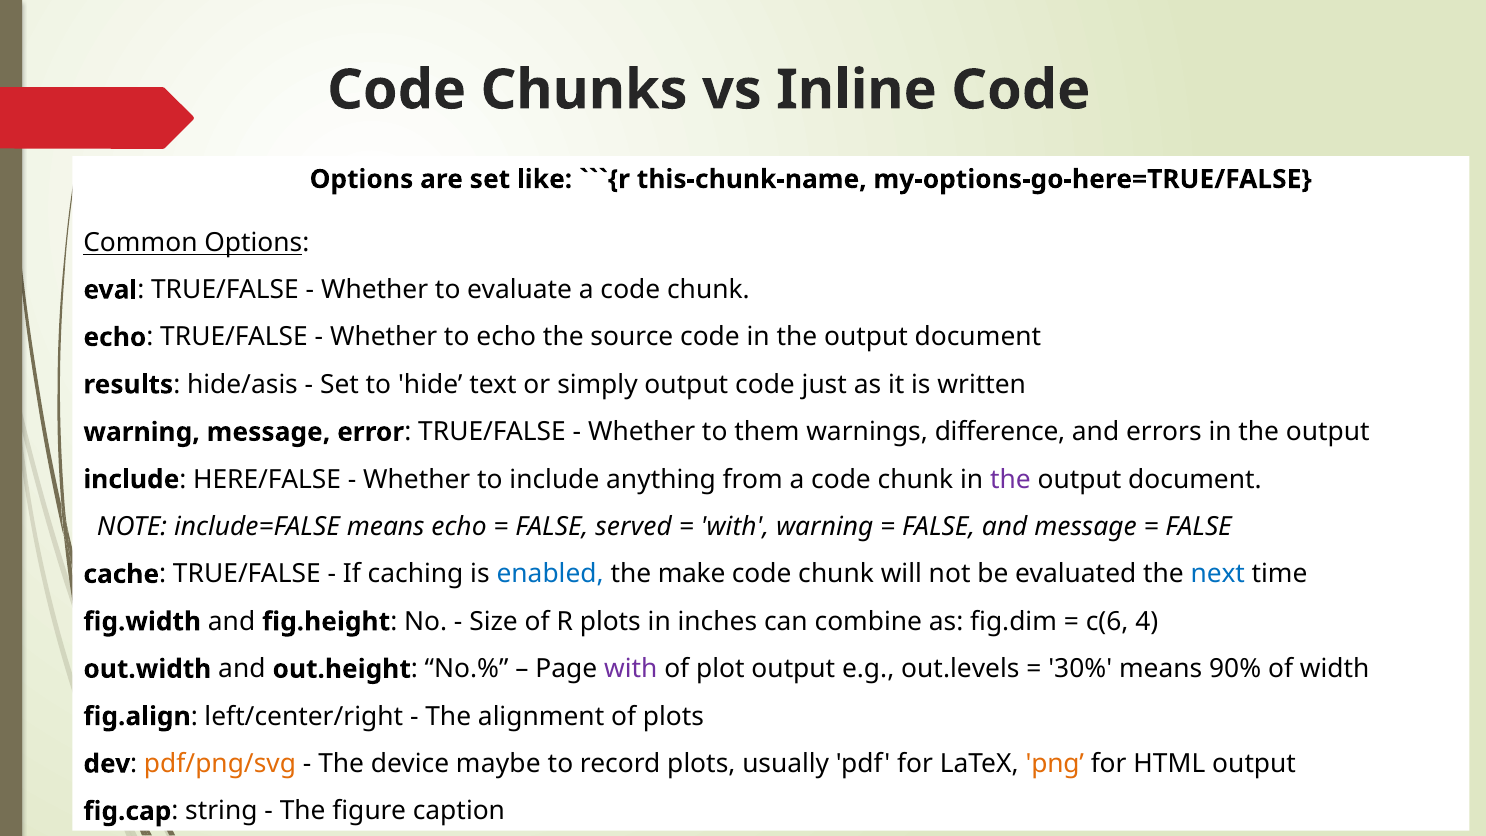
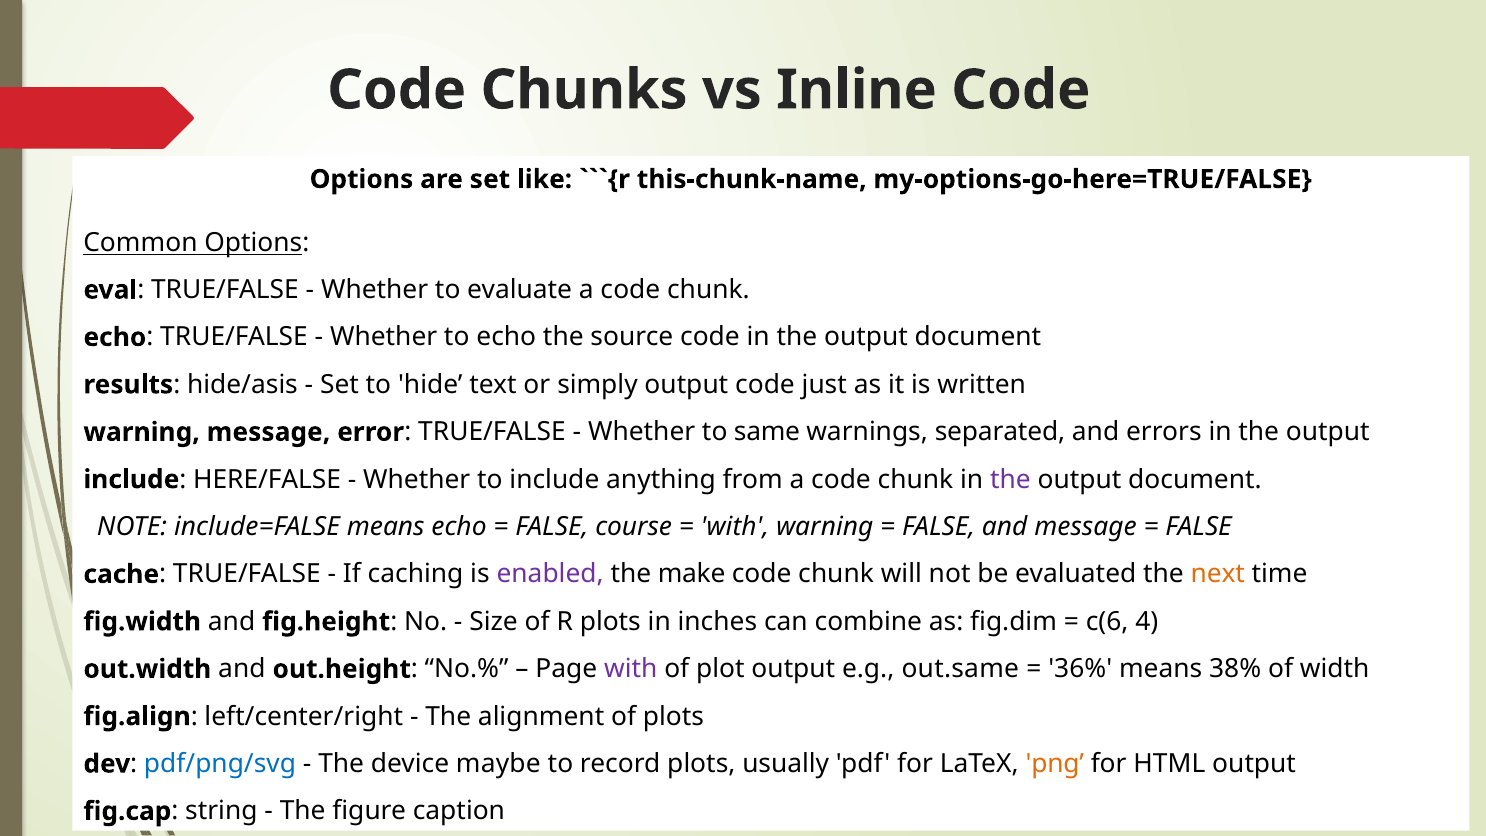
them: them -> same
difference: difference -> separated
served: served -> course
enabled colour: blue -> purple
next colour: blue -> orange
out.levels: out.levels -> out.same
30%: 30% -> 36%
90%: 90% -> 38%
pdf/png/svg colour: orange -> blue
